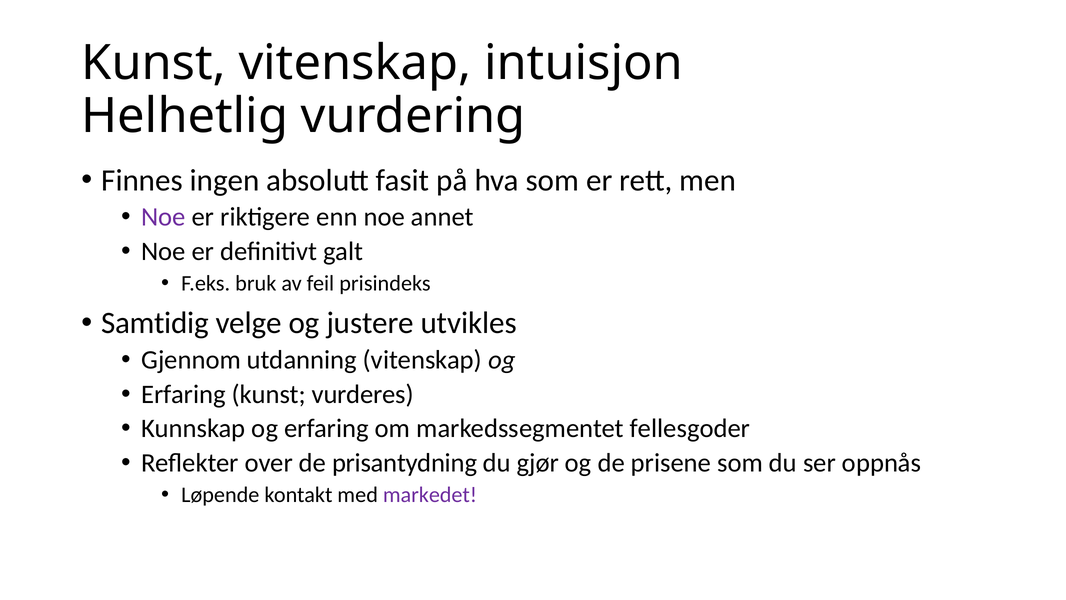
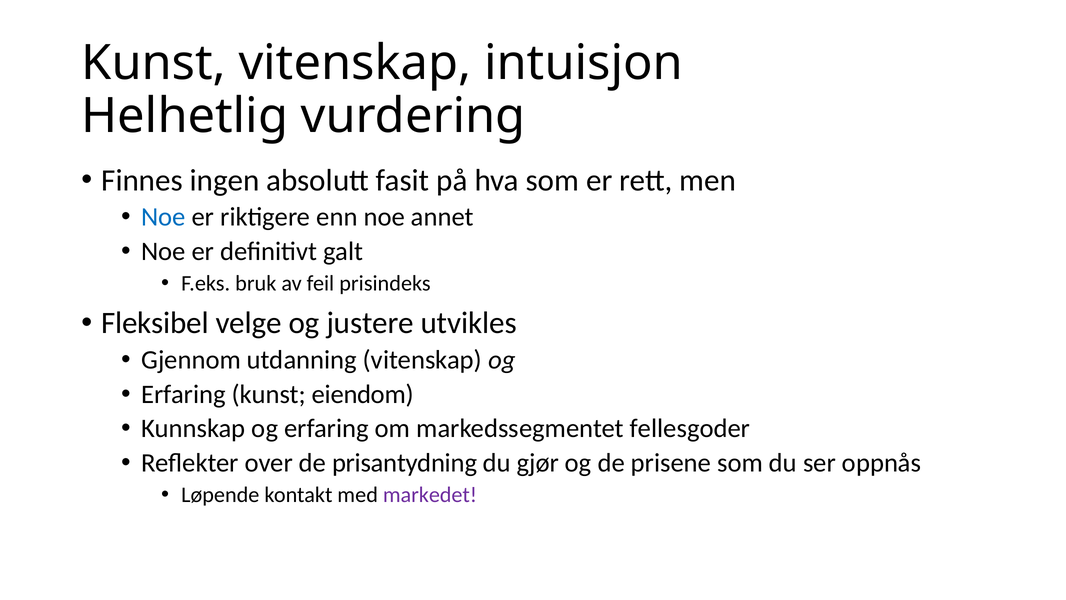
Noe at (163, 217) colour: purple -> blue
Samtidig: Samtidig -> Fleksibel
vurderes: vurderes -> eiendom
